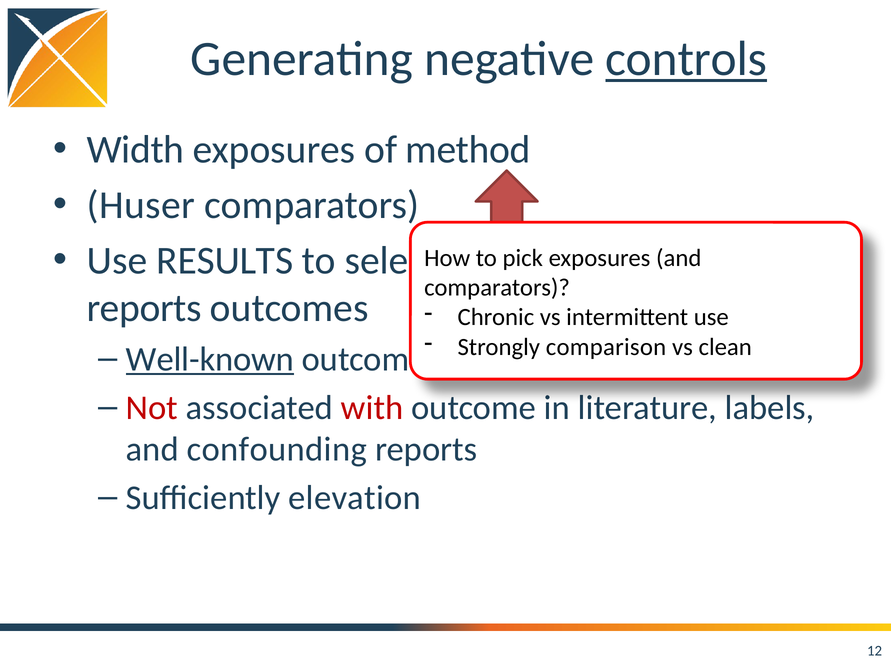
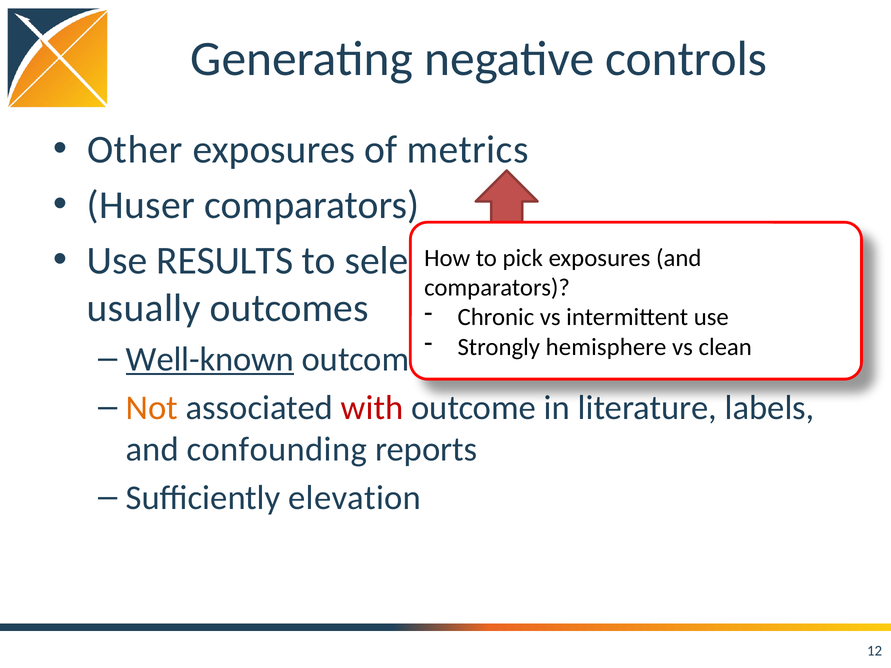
controls underline: present -> none
Width: Width -> Other
method: method -> metrics
reports at (144, 308): reports -> usually
comparison: comparison -> hemisphere
Not colour: red -> orange
